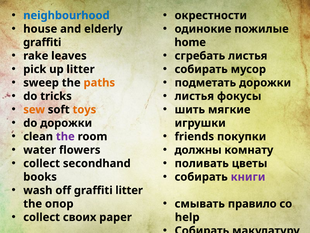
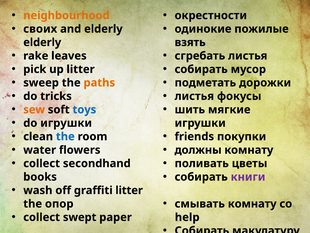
neighbourhood colour: blue -> orange
house: house -> своих
graffiti at (42, 42): graffiti -> elderly
home: home -> взять
toys colour: orange -> blue
do дорожки: дорожки -> игрушки
the at (65, 136) colour: purple -> blue
смывать правило: правило -> комнату
своих: своих -> swept
